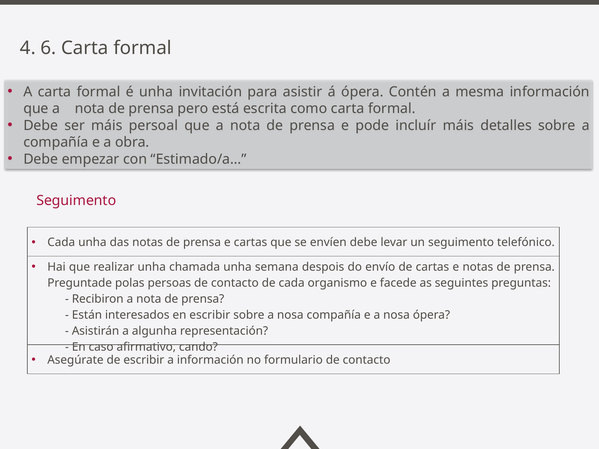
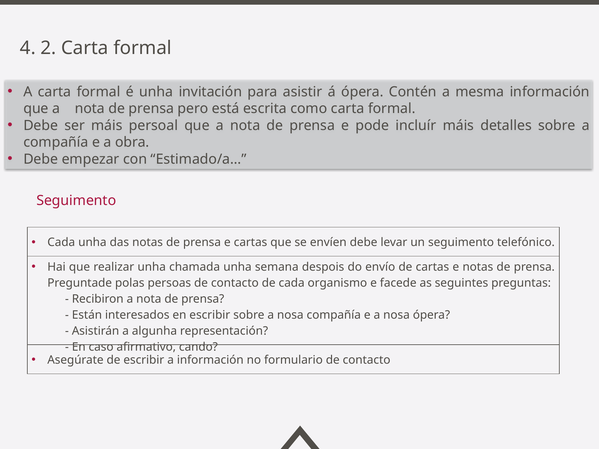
6: 6 -> 2
